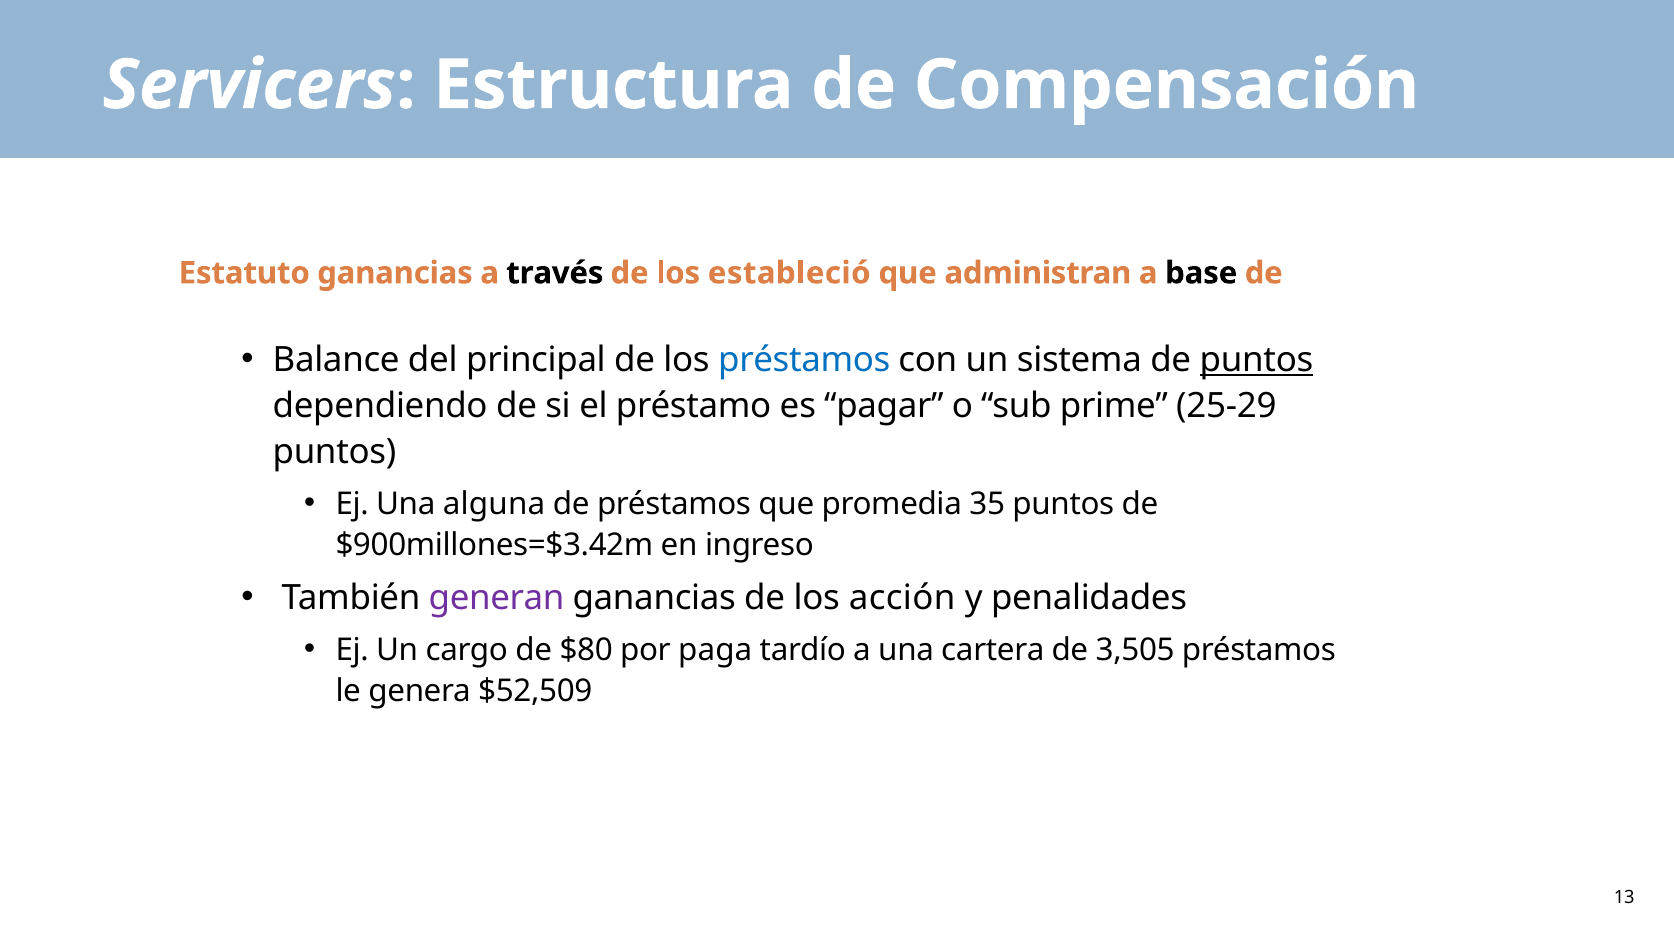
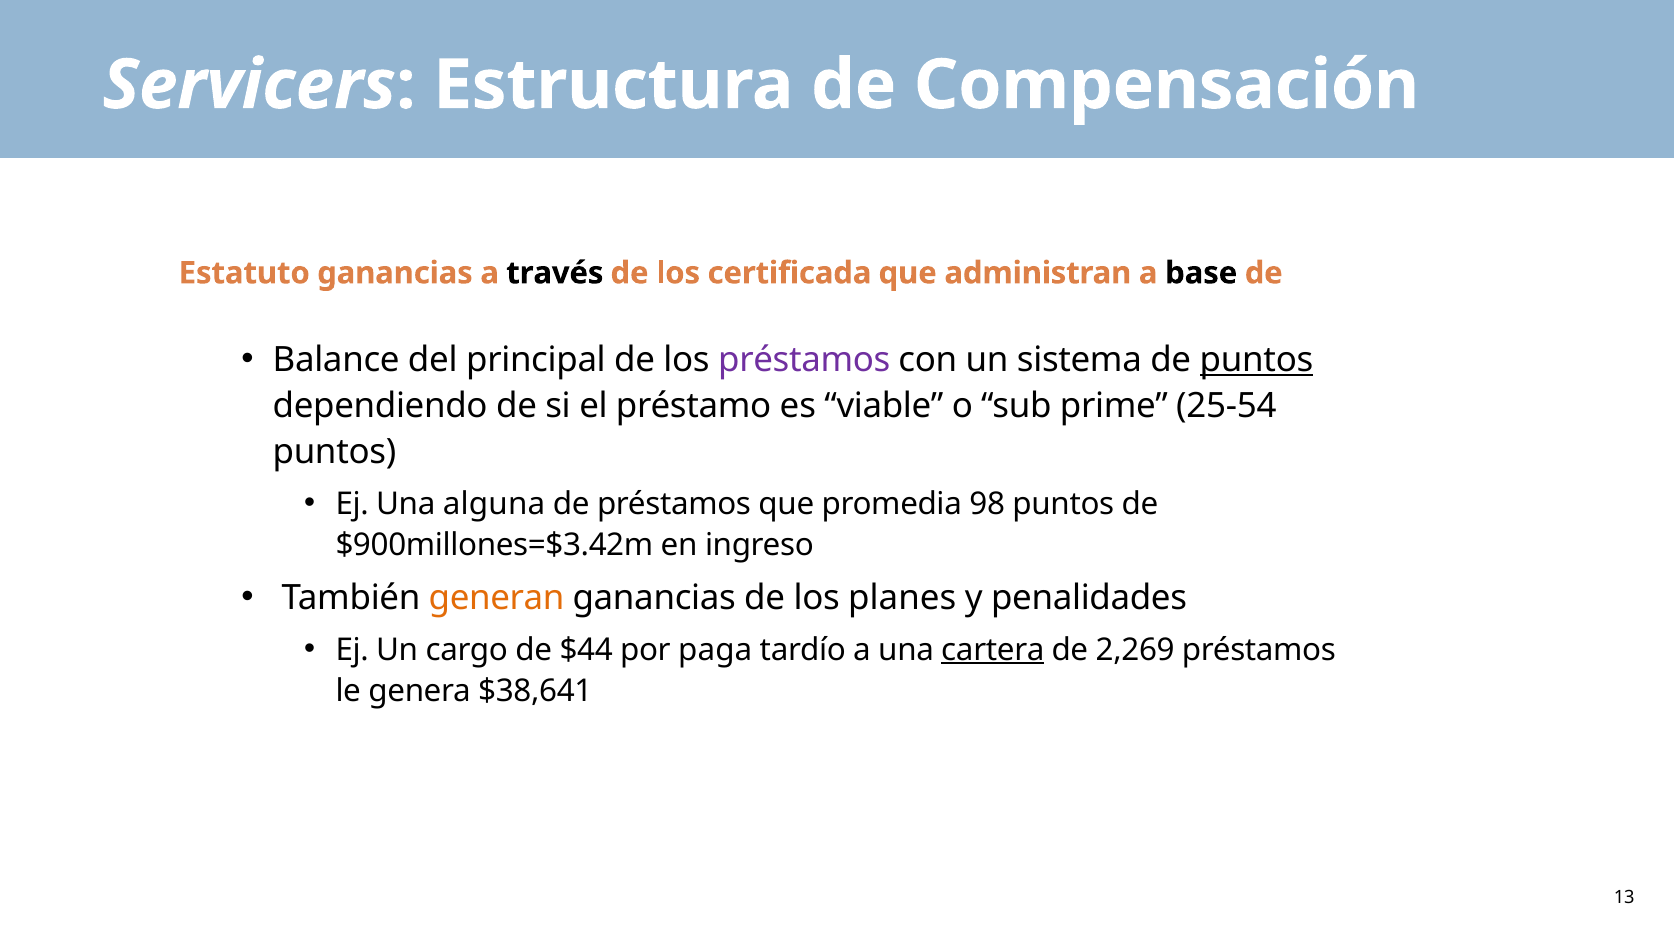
estableció: estableció -> certificada
préstamos at (804, 360) colour: blue -> purple
pagar: pagar -> viable
25-29: 25-29 -> 25-54
35: 35 -> 98
generan colour: purple -> orange
acción: acción -> planes
$80: $80 -> $44
cartera underline: none -> present
3,505: 3,505 -> 2,269
$52,509: $52,509 -> $38,641
